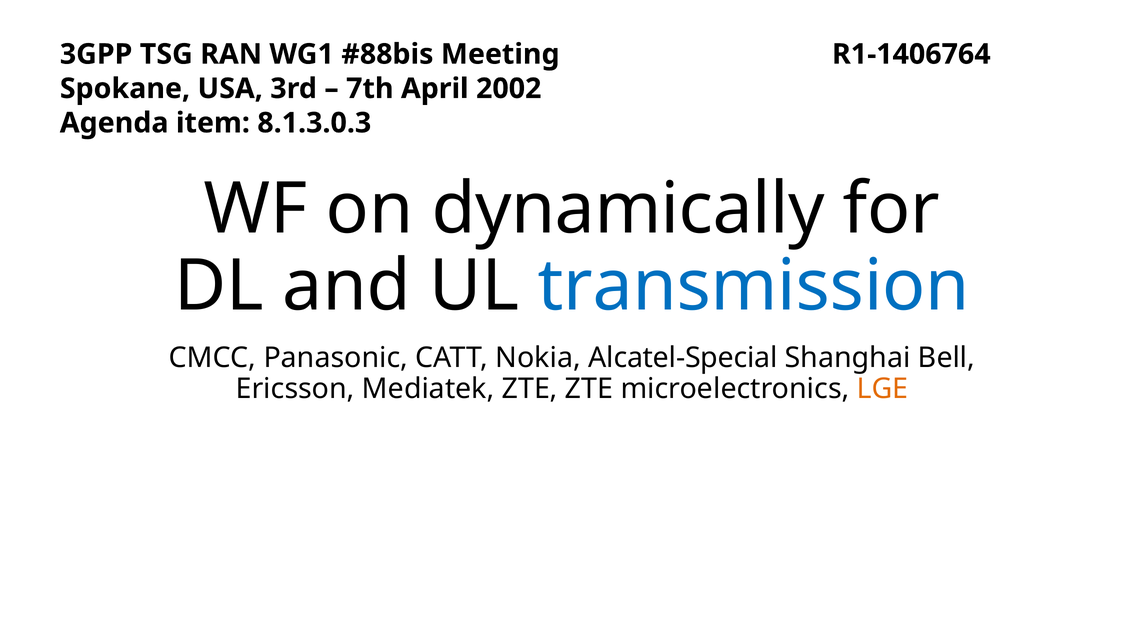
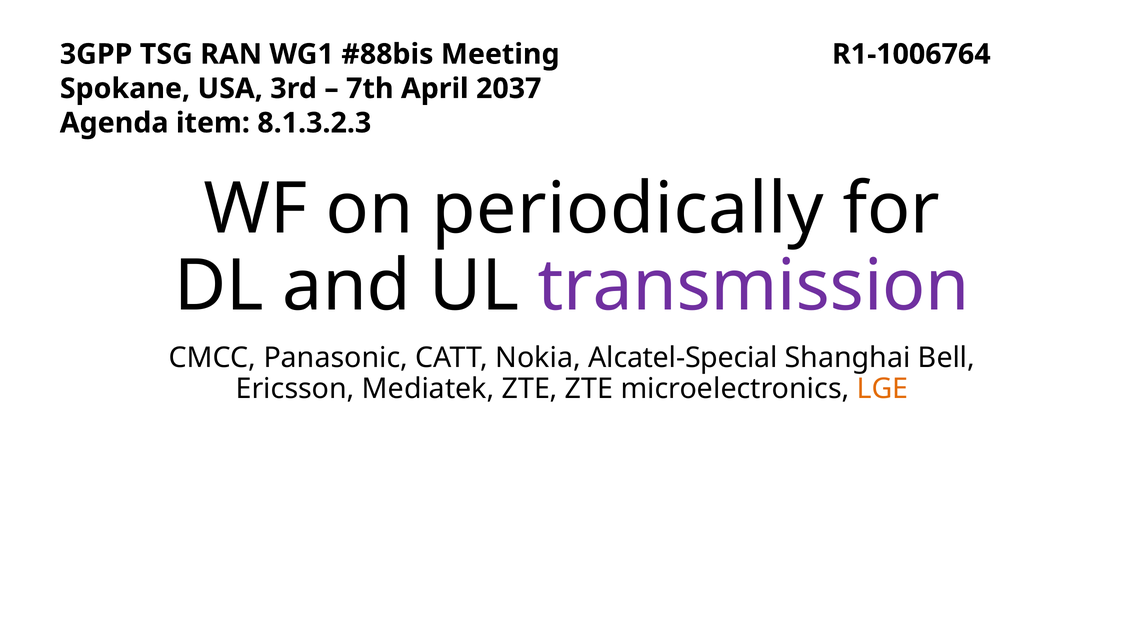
R1-1406764: R1-1406764 -> R1-1006764
2002: 2002 -> 2037
8.1.3.0.3: 8.1.3.0.3 -> 8.1.3.2.3
dynamically: dynamically -> periodically
transmission colour: blue -> purple
